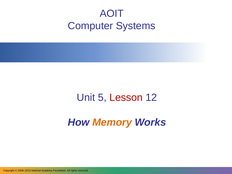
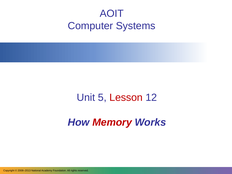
Memory colour: orange -> red
